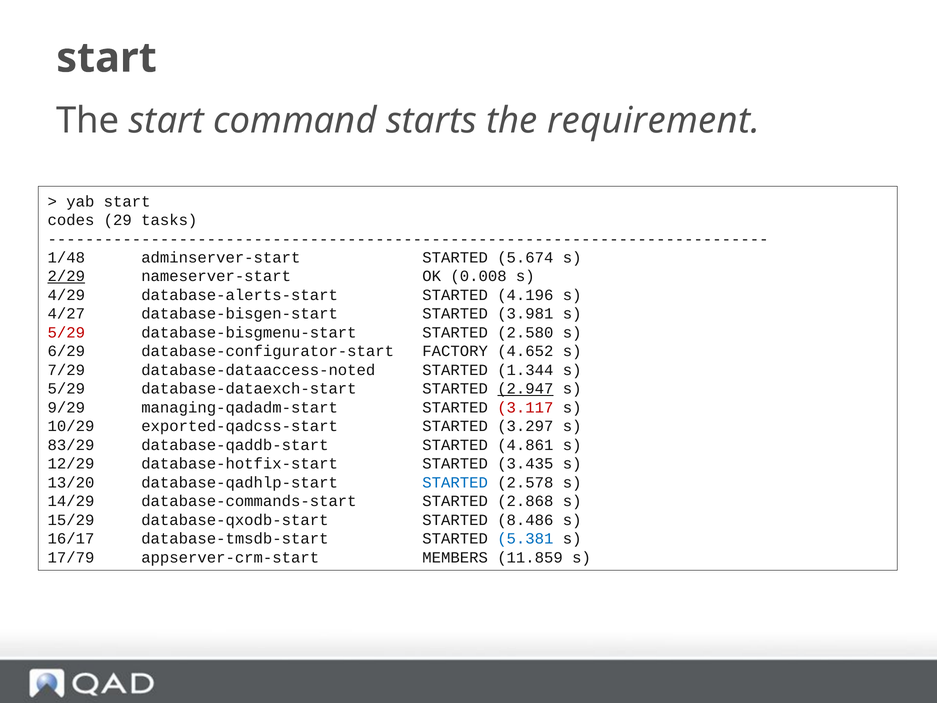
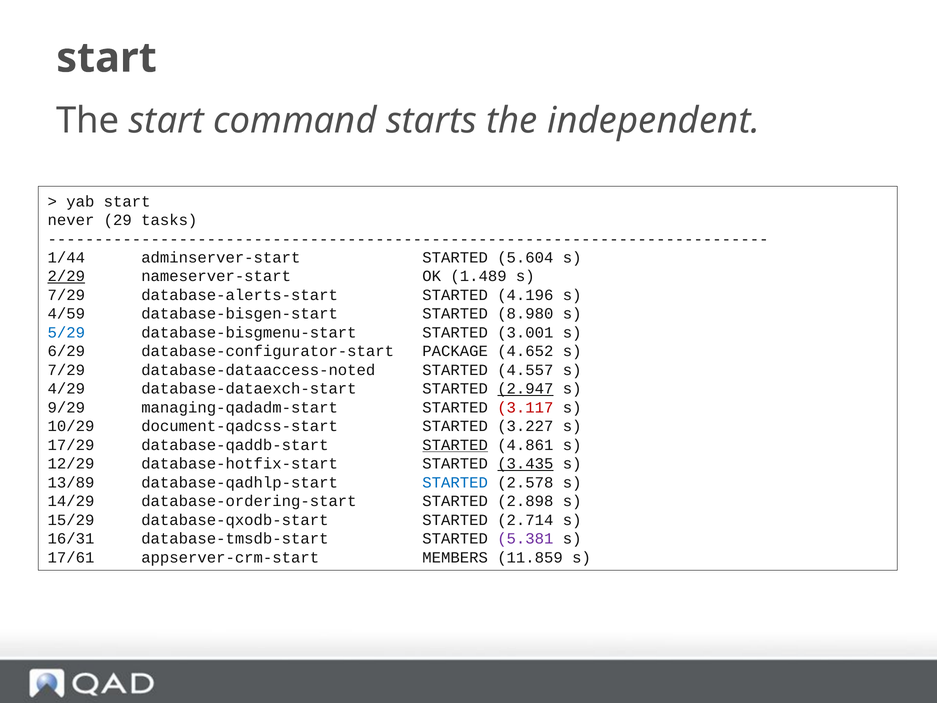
requirement: requirement -> independent
codes: codes -> never
1/48: 1/48 -> 1/44
5.674: 5.674 -> 5.604
0.008: 0.008 -> 1.489
4/29 at (66, 295): 4/29 -> 7/29
4/27: 4/27 -> 4/59
3.981: 3.981 -> 8.980
5/29 at (66, 332) colour: red -> blue
2.580: 2.580 -> 3.001
FACTORY: FACTORY -> PACKAGE
1.344: 1.344 -> 4.557
5/29 at (66, 389): 5/29 -> 4/29
exported-qadcss-start: exported-qadcss-start -> document-qadcss-start
3.297: 3.297 -> 3.227
83/29: 83/29 -> 17/29
STARTED at (455, 445) underline: none -> present
3.435 underline: none -> present
13/20: 13/20 -> 13/89
database-commands-start: database-commands-start -> database-ordering-start
2.868: 2.868 -> 2.898
8.486: 8.486 -> 2.714
16/17: 16/17 -> 16/31
5.381 colour: blue -> purple
17/79: 17/79 -> 17/61
